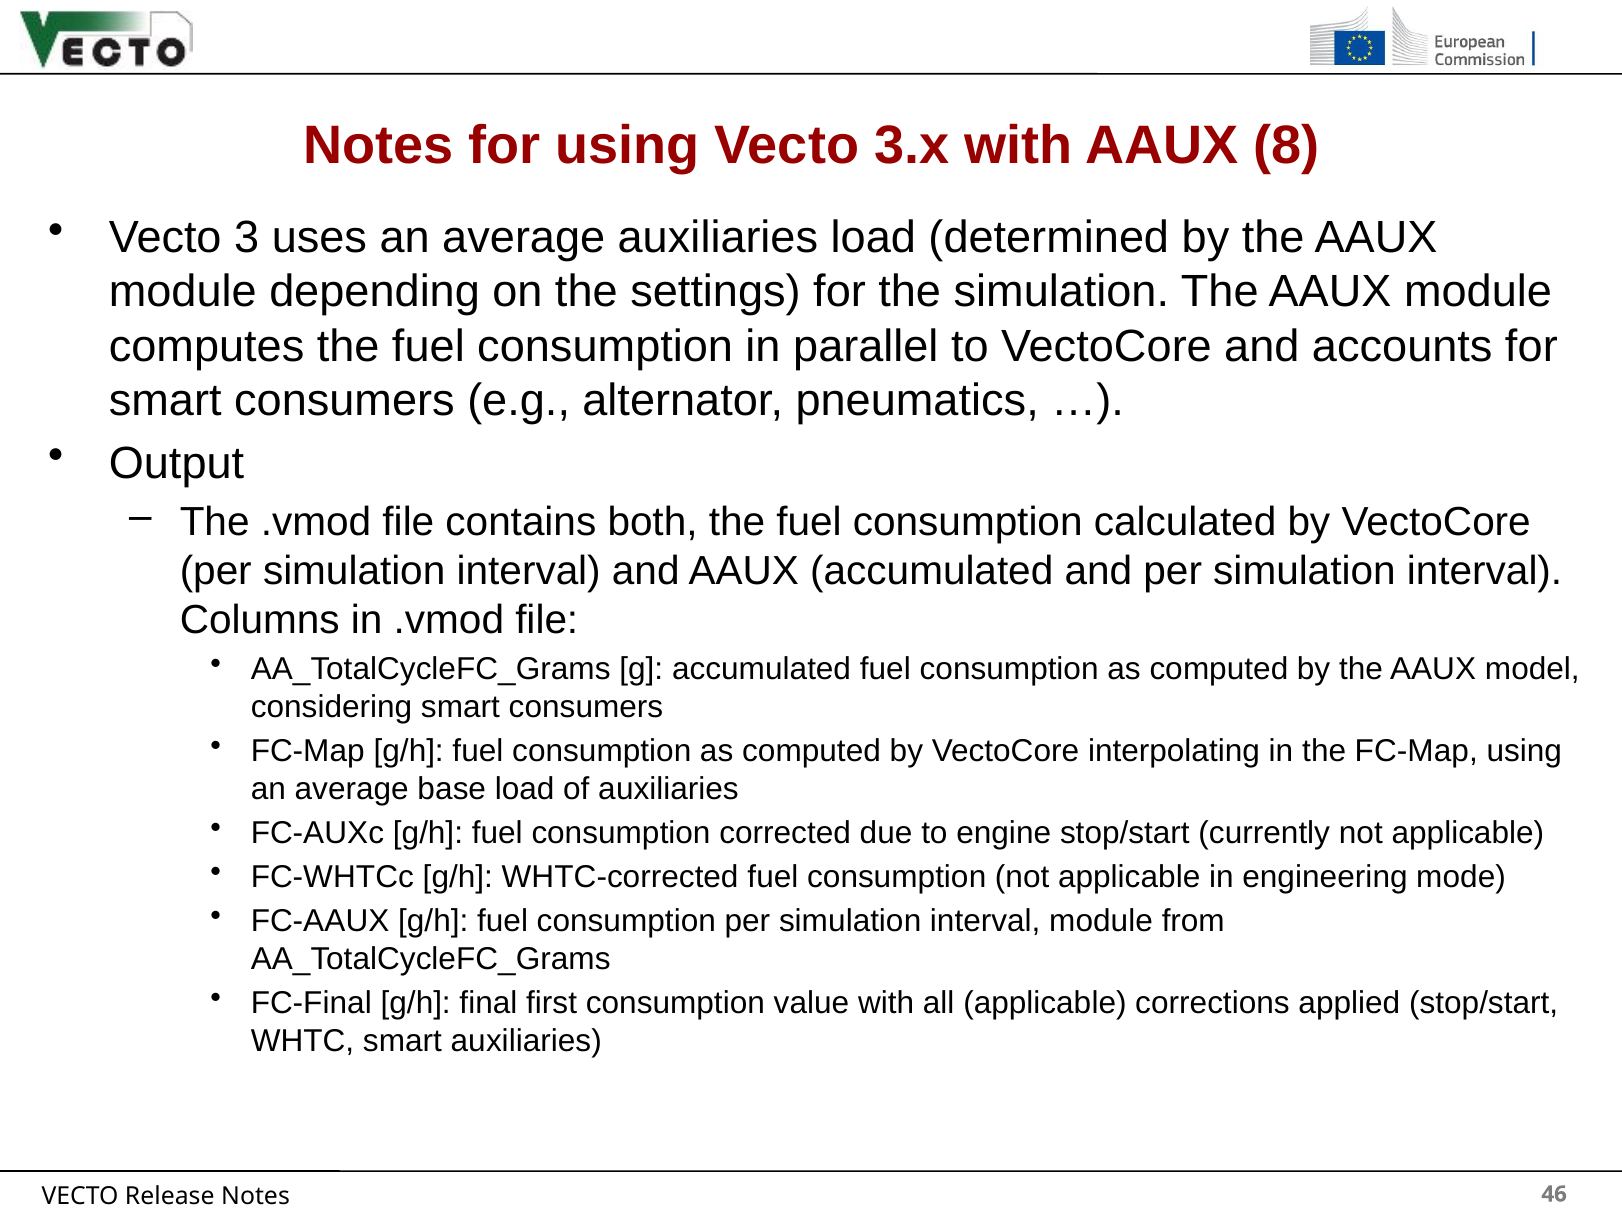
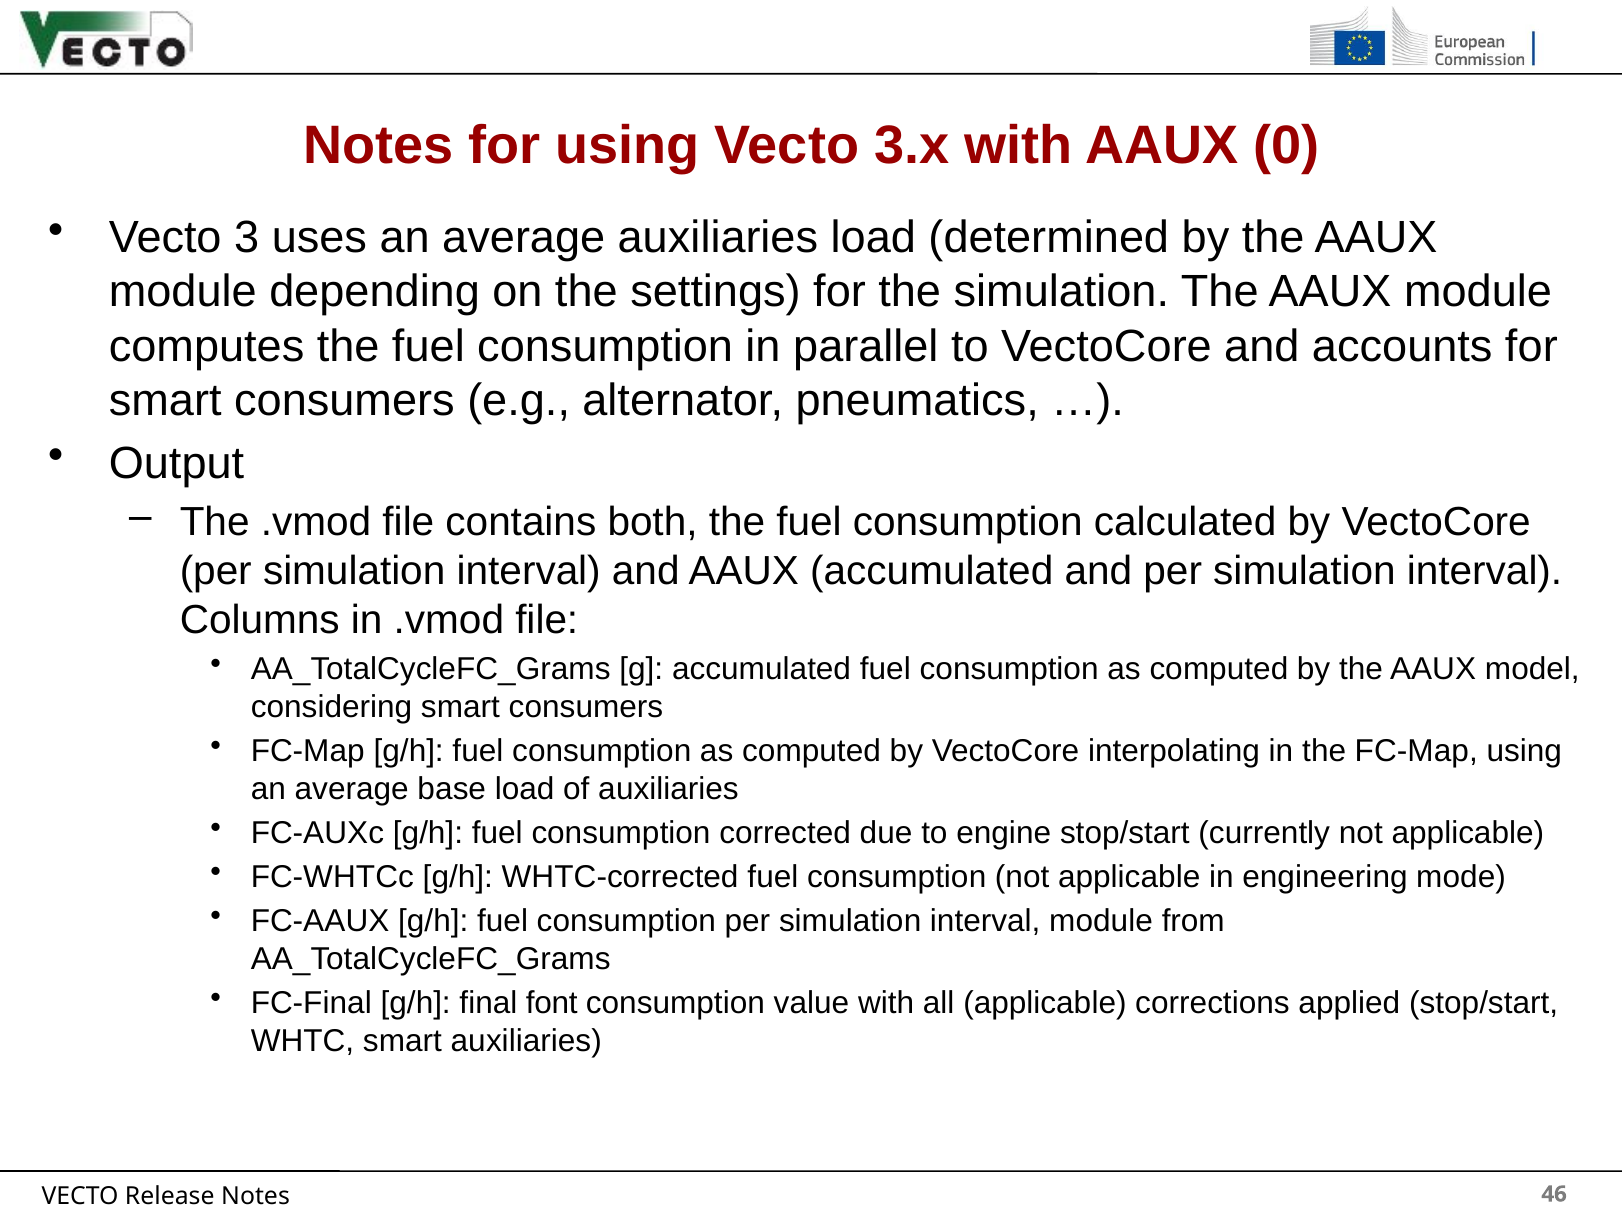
8: 8 -> 0
first: first -> font
